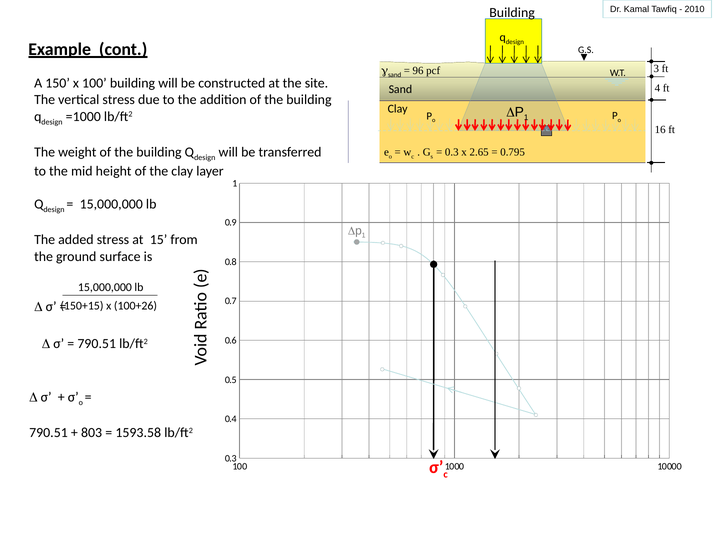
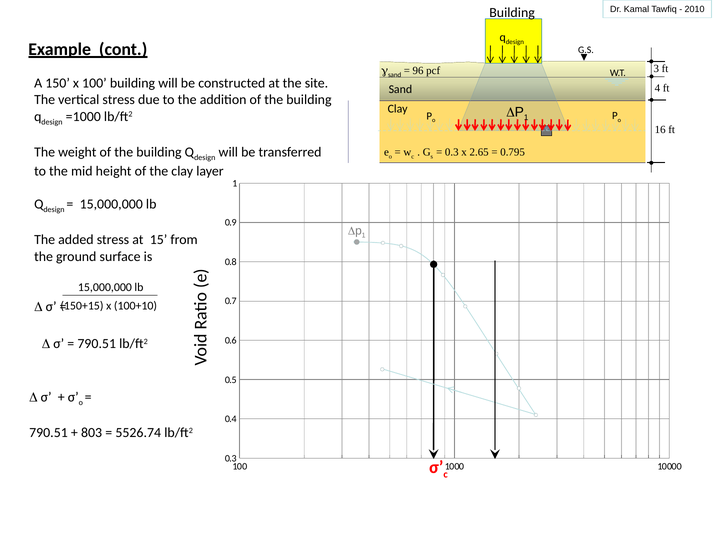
100+26: 100+26 -> 100+10
1593.58: 1593.58 -> 5526.74
